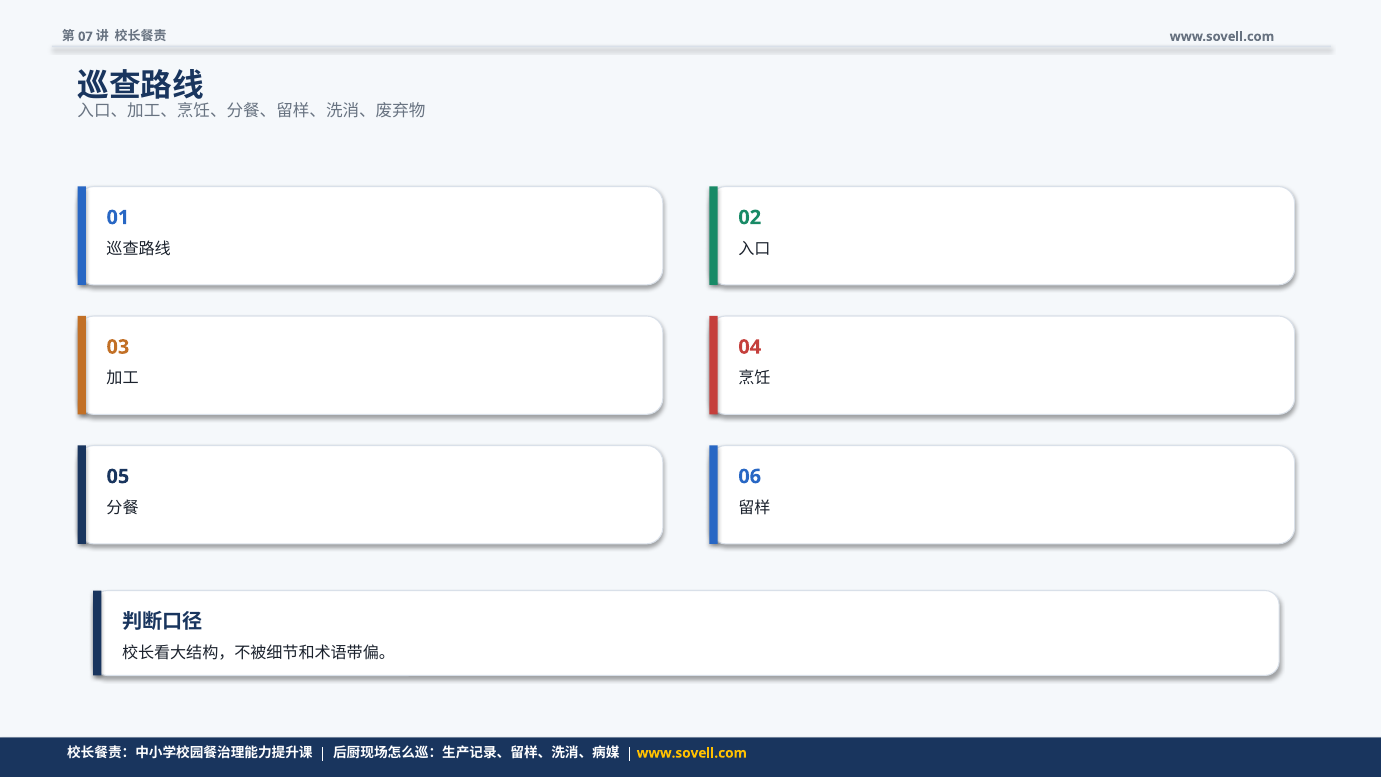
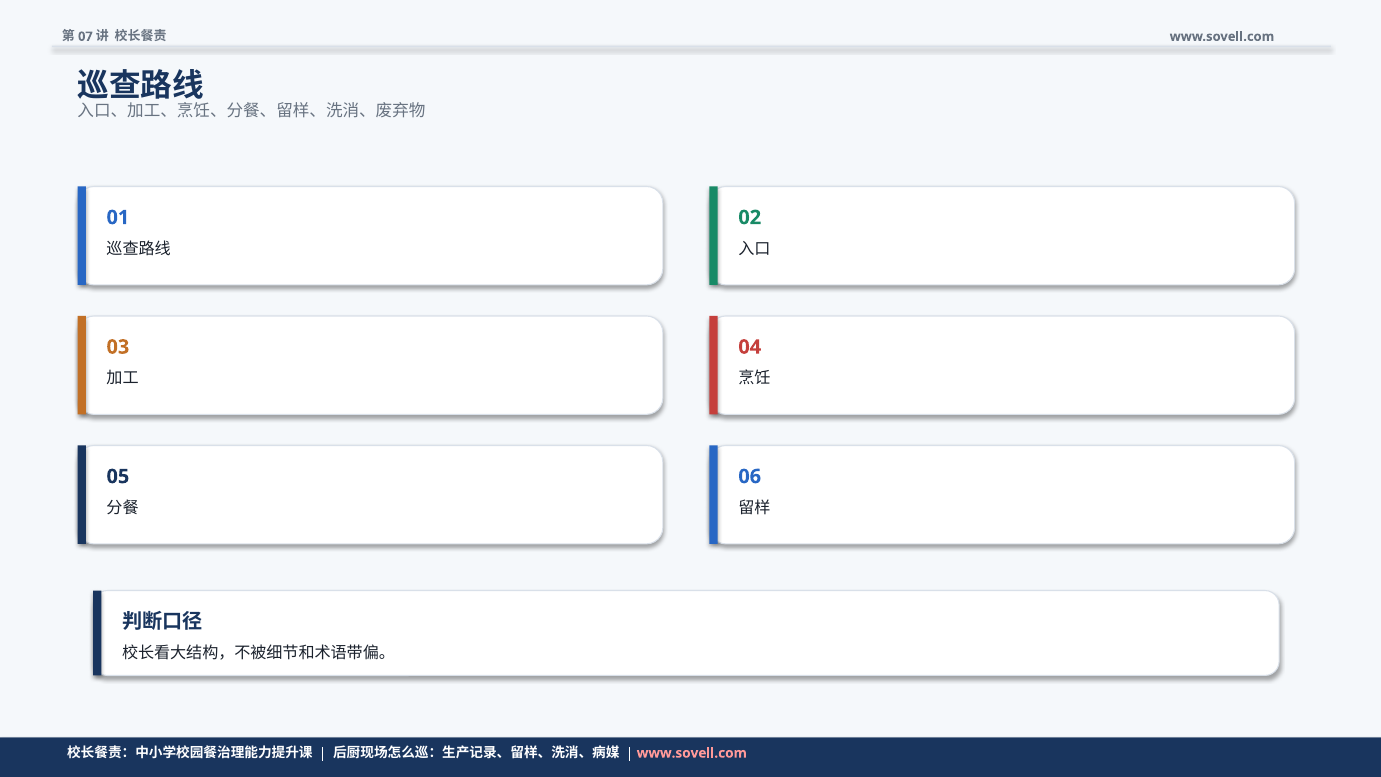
www.sovell.com at (692, 753) colour: yellow -> pink
